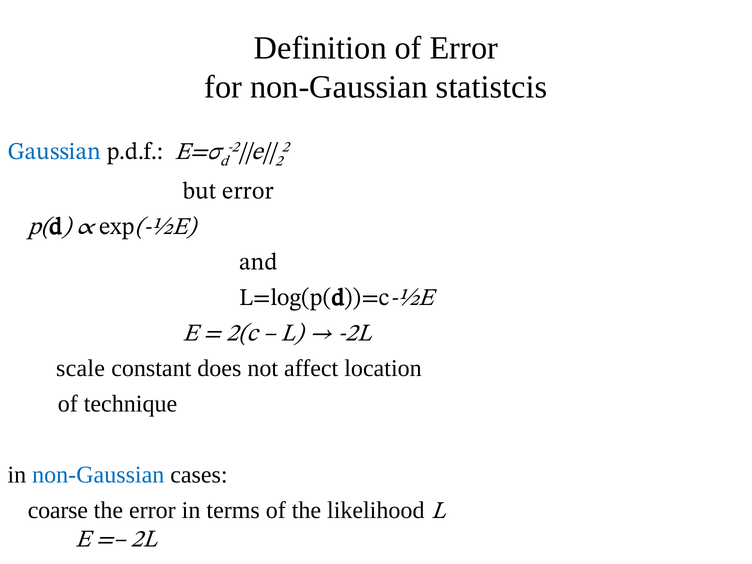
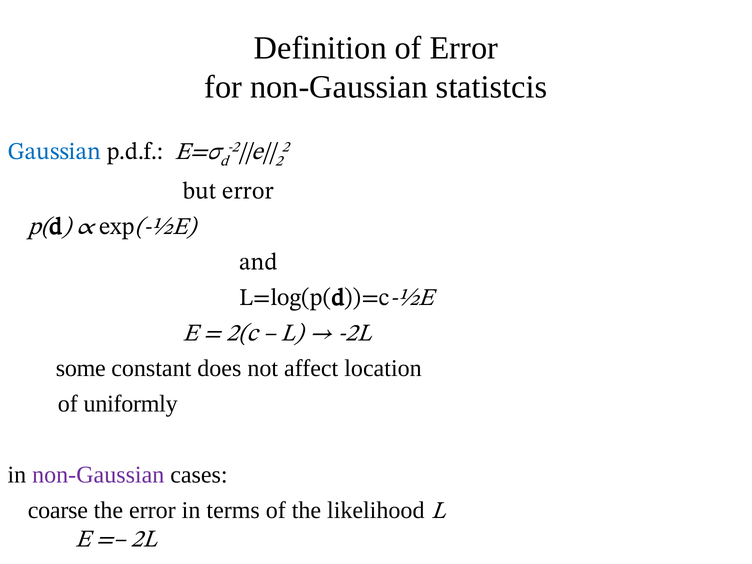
scale: scale -> some
technique: technique -> uniformly
non-Gaussian at (98, 475) colour: blue -> purple
